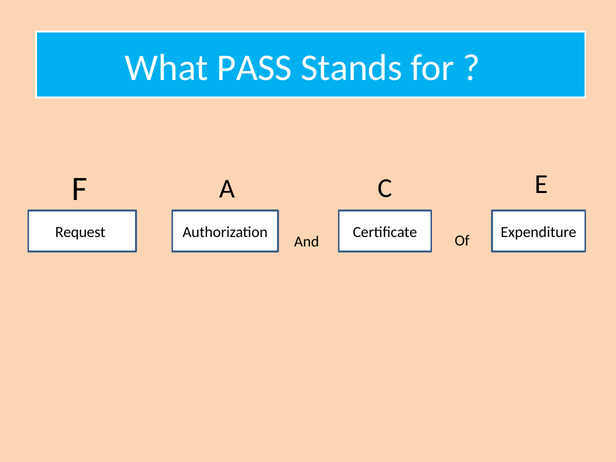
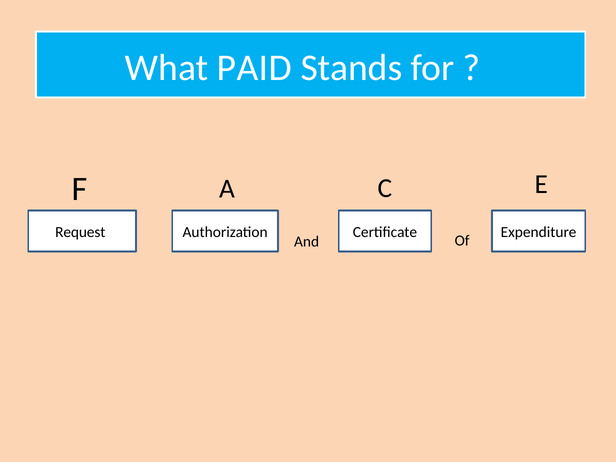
PASS: PASS -> PAID
